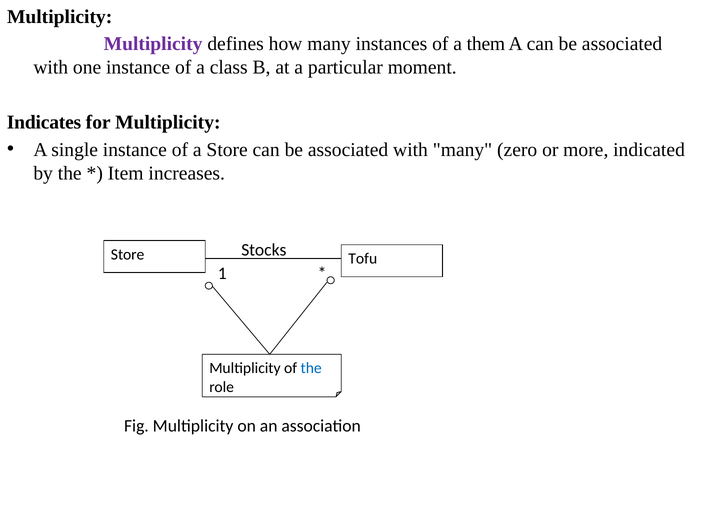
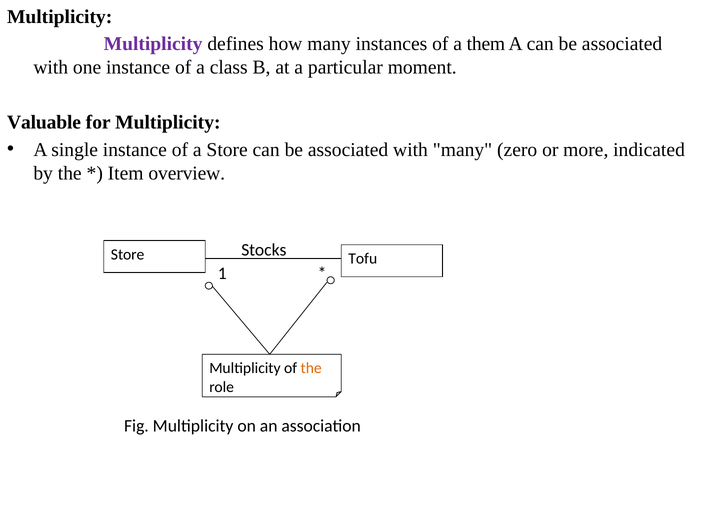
Indicates: Indicates -> Valuable
increases: increases -> overview
the at (311, 368) colour: blue -> orange
